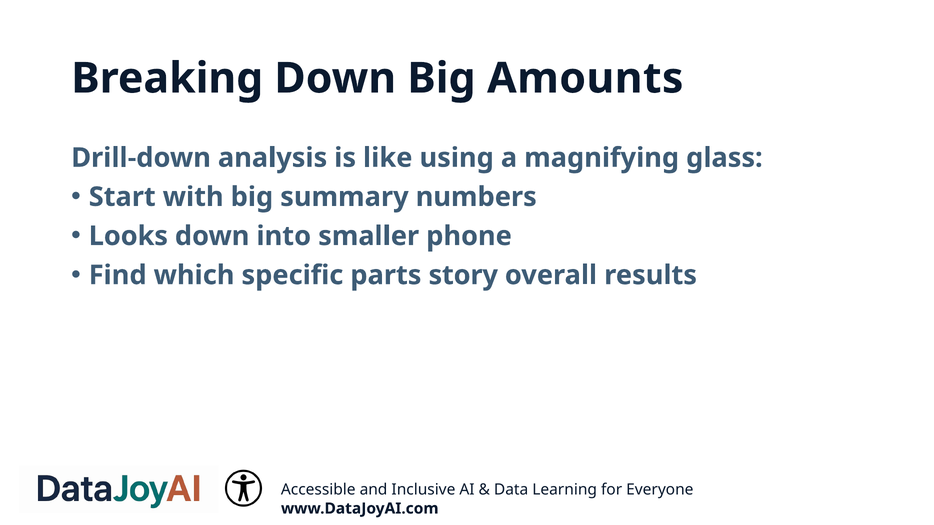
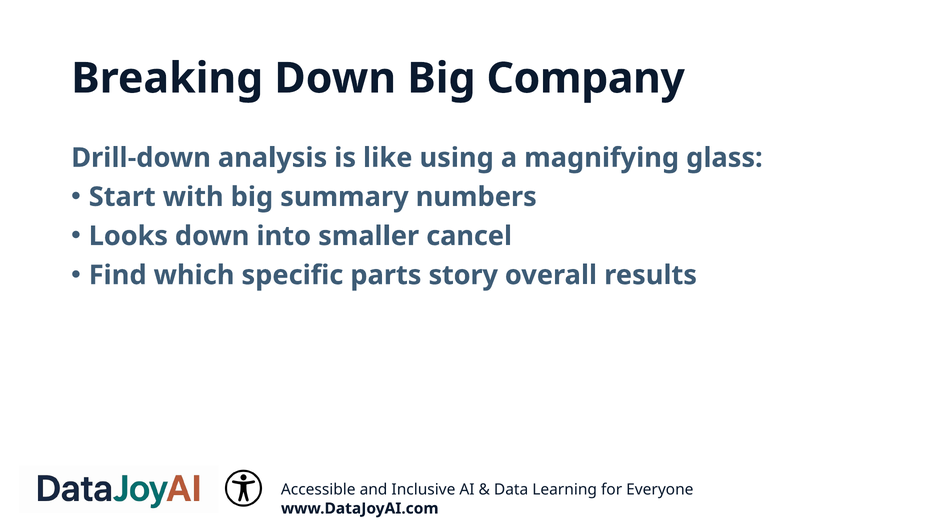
Amounts: Amounts -> Company
phone: phone -> cancel
